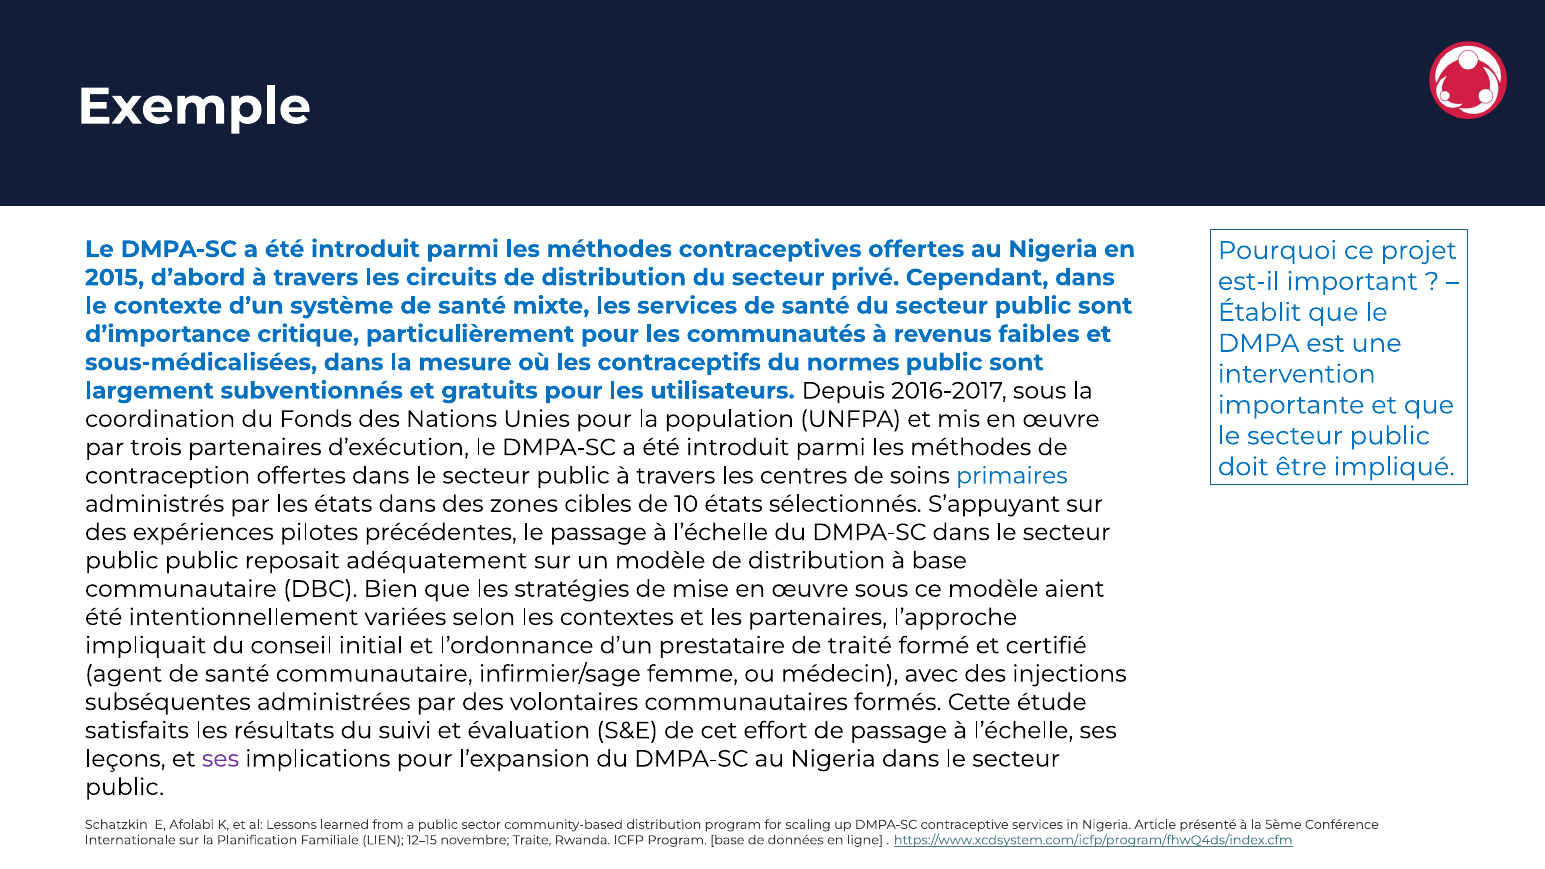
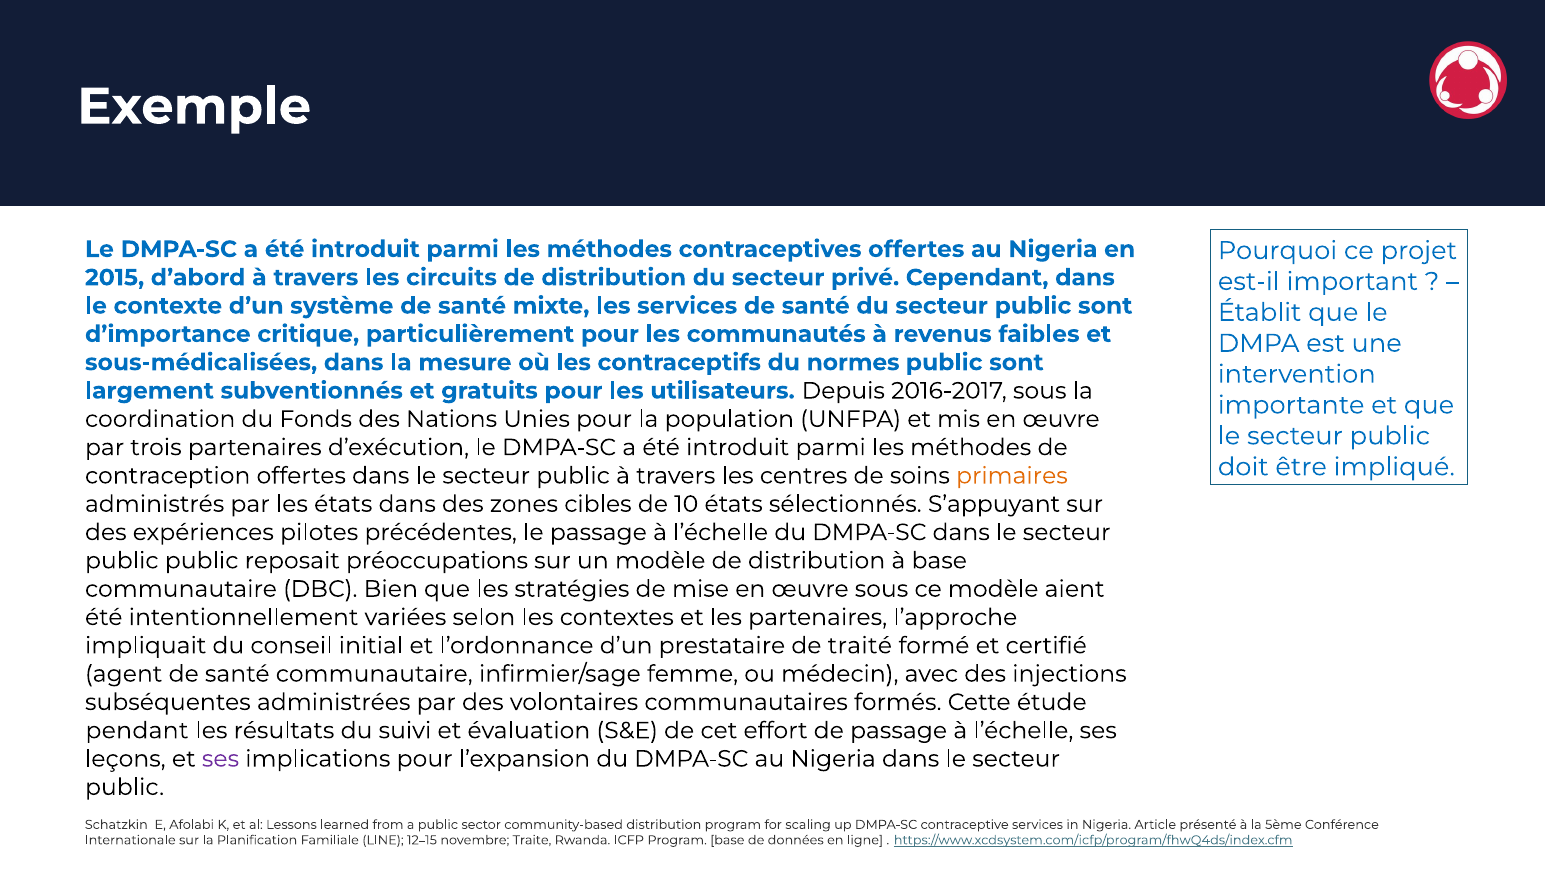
primaires colour: blue -> orange
adéquatement: adéquatement -> préoccupations
satisfaits: satisfaits -> pendant
LIEN: LIEN -> LINE
